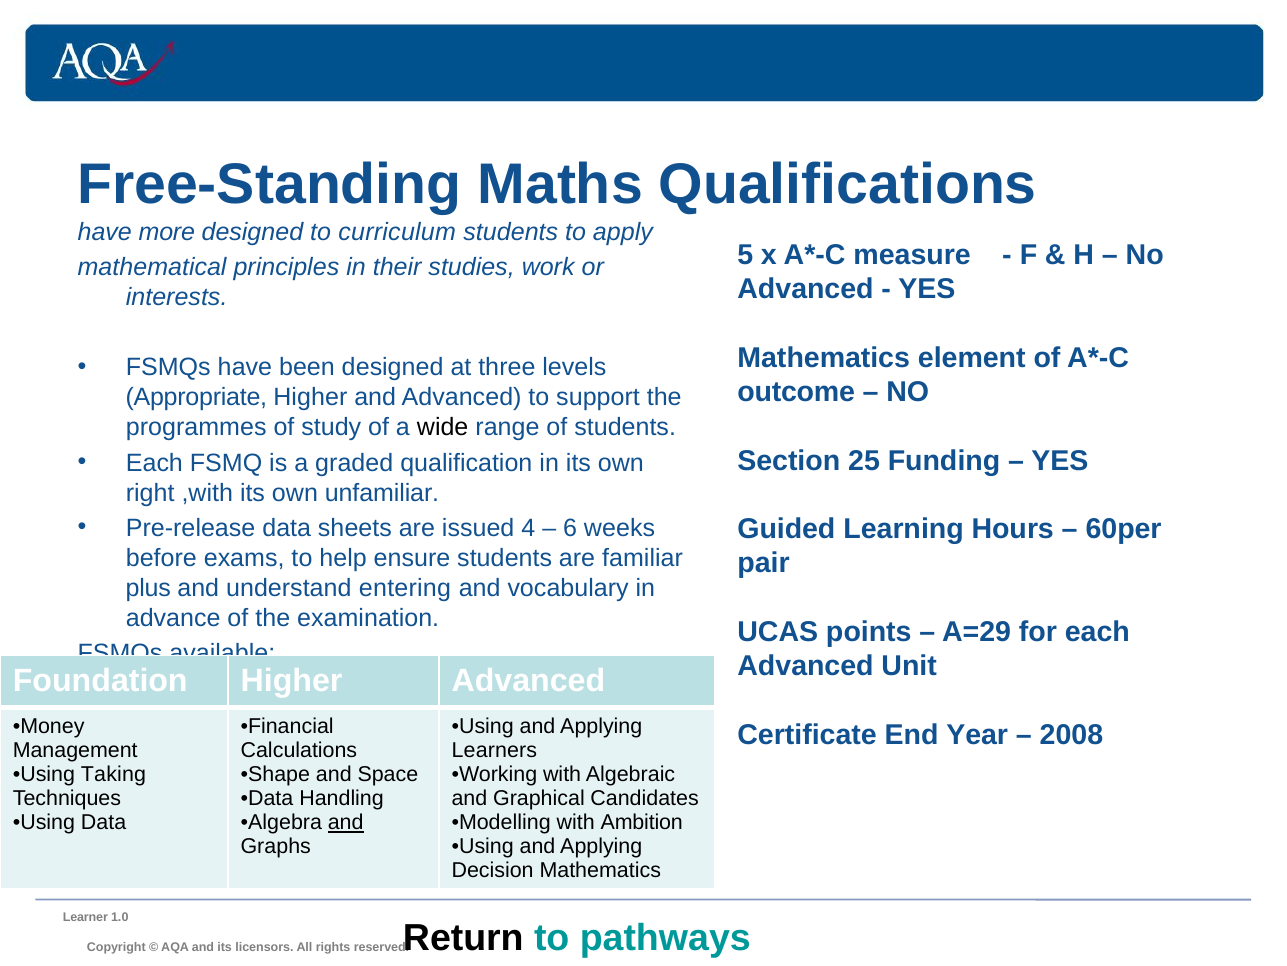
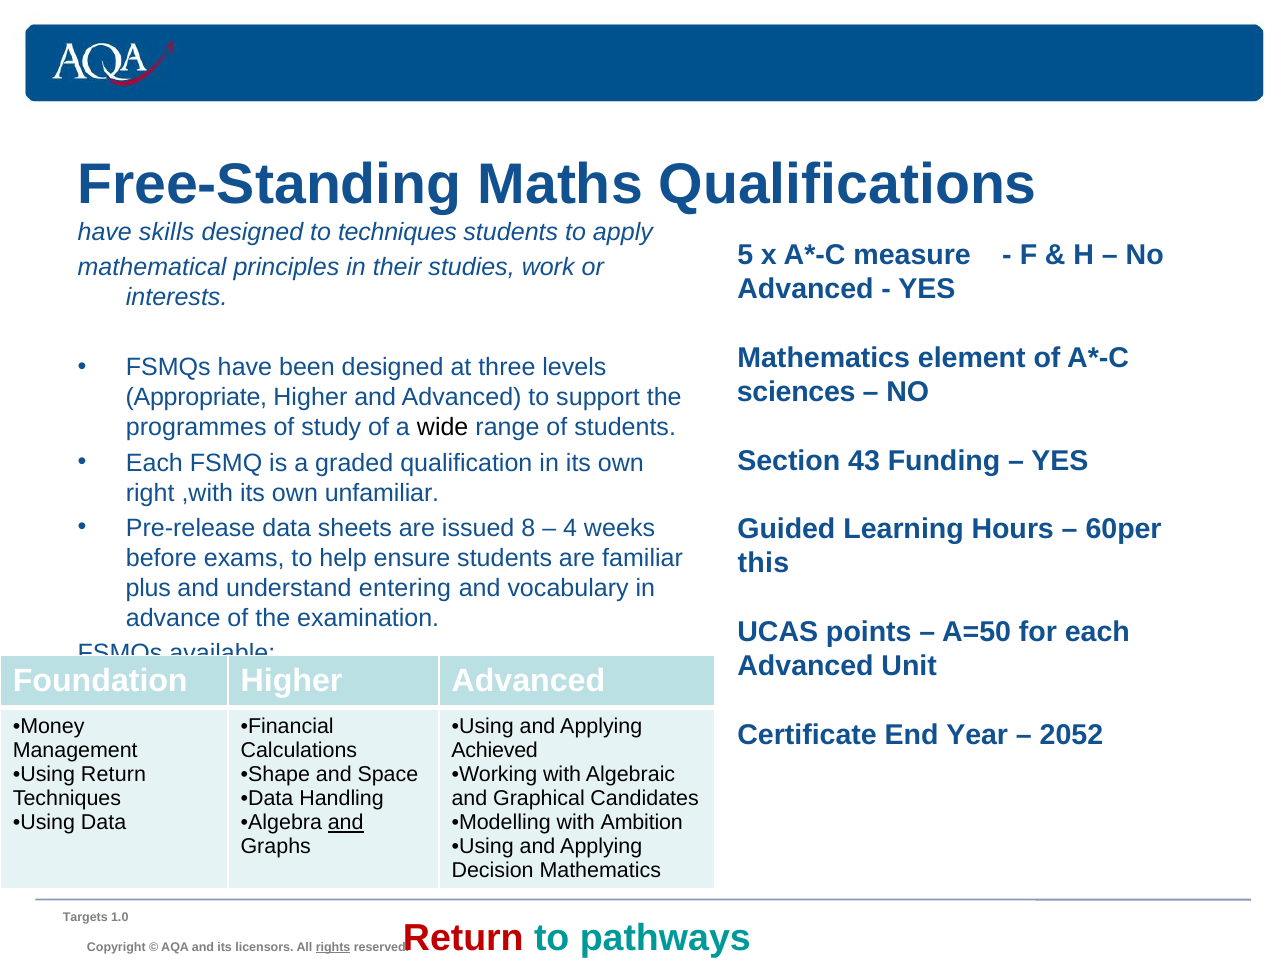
more: more -> skills
to curriculum: curriculum -> techniques
outcome: outcome -> sciences
25: 25 -> 43
4: 4 -> 8
6: 6 -> 4
pair: pair -> this
A=29: A=29 -> A=50
2008: 2008 -> 2052
Learners: Learners -> Achieved
Using Taking: Taking -> Return
Learner: Learner -> Targets
Return at (463, 937) colour: black -> red
rights underline: none -> present
